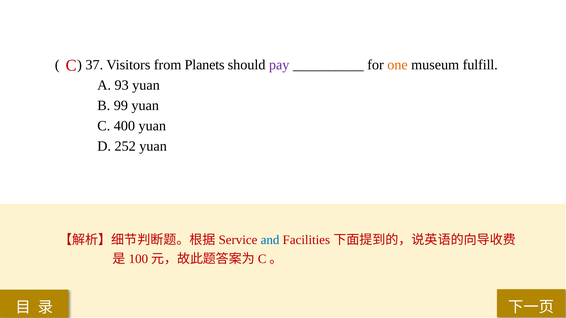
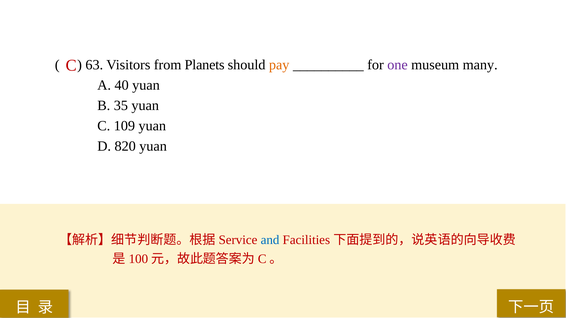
37: 37 -> 63
pay colour: purple -> orange
one colour: orange -> purple
fulfill: fulfill -> many
93: 93 -> 40
99: 99 -> 35
400: 400 -> 109
252: 252 -> 820
